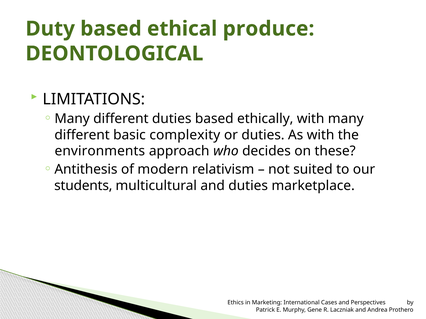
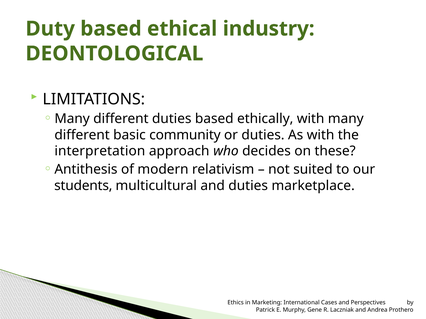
produce: produce -> industry
complexity: complexity -> community
environments: environments -> interpretation
